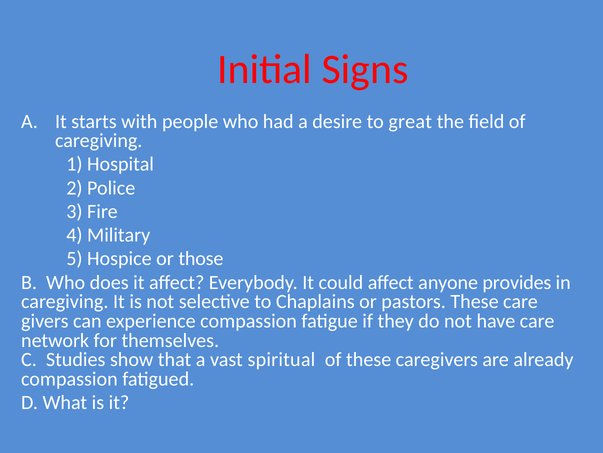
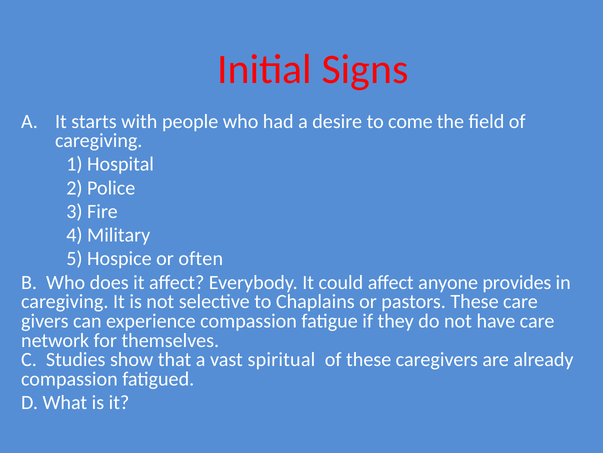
great: great -> come
those: those -> often
